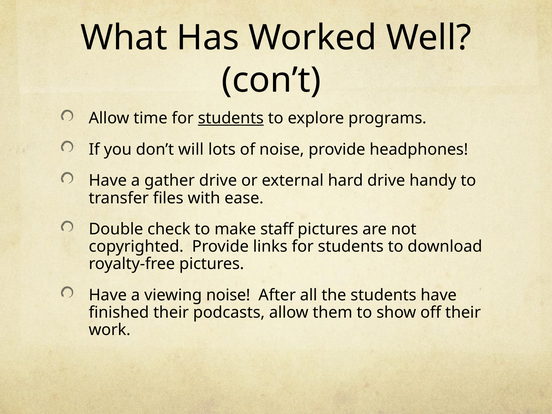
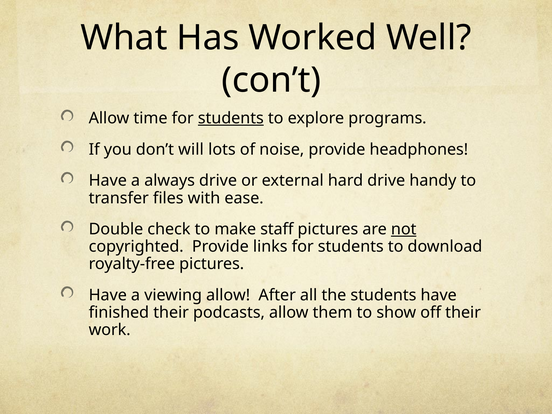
gather: gather -> always
not underline: none -> present
viewing noise: noise -> allow
